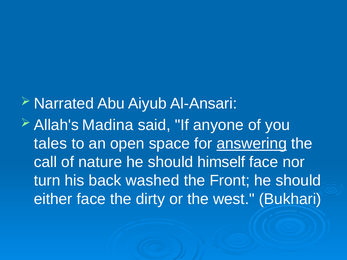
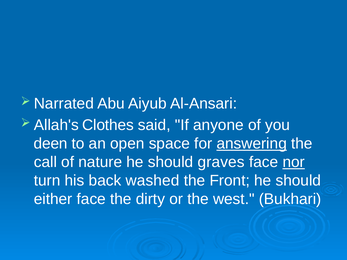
Madina: Madina -> Clothes
tales: tales -> deen
himself: himself -> graves
nor underline: none -> present
